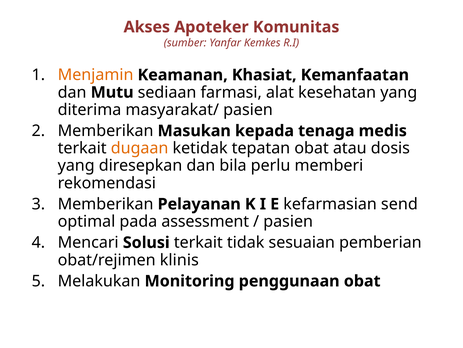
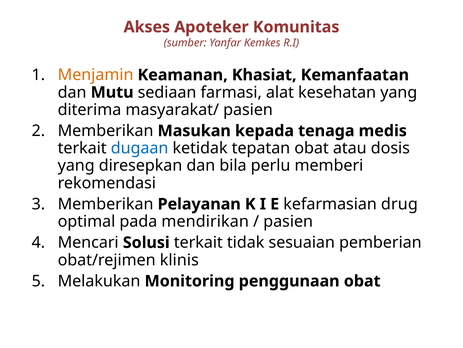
dugaan colour: orange -> blue
send: send -> drug
assessment: assessment -> mendirikan
